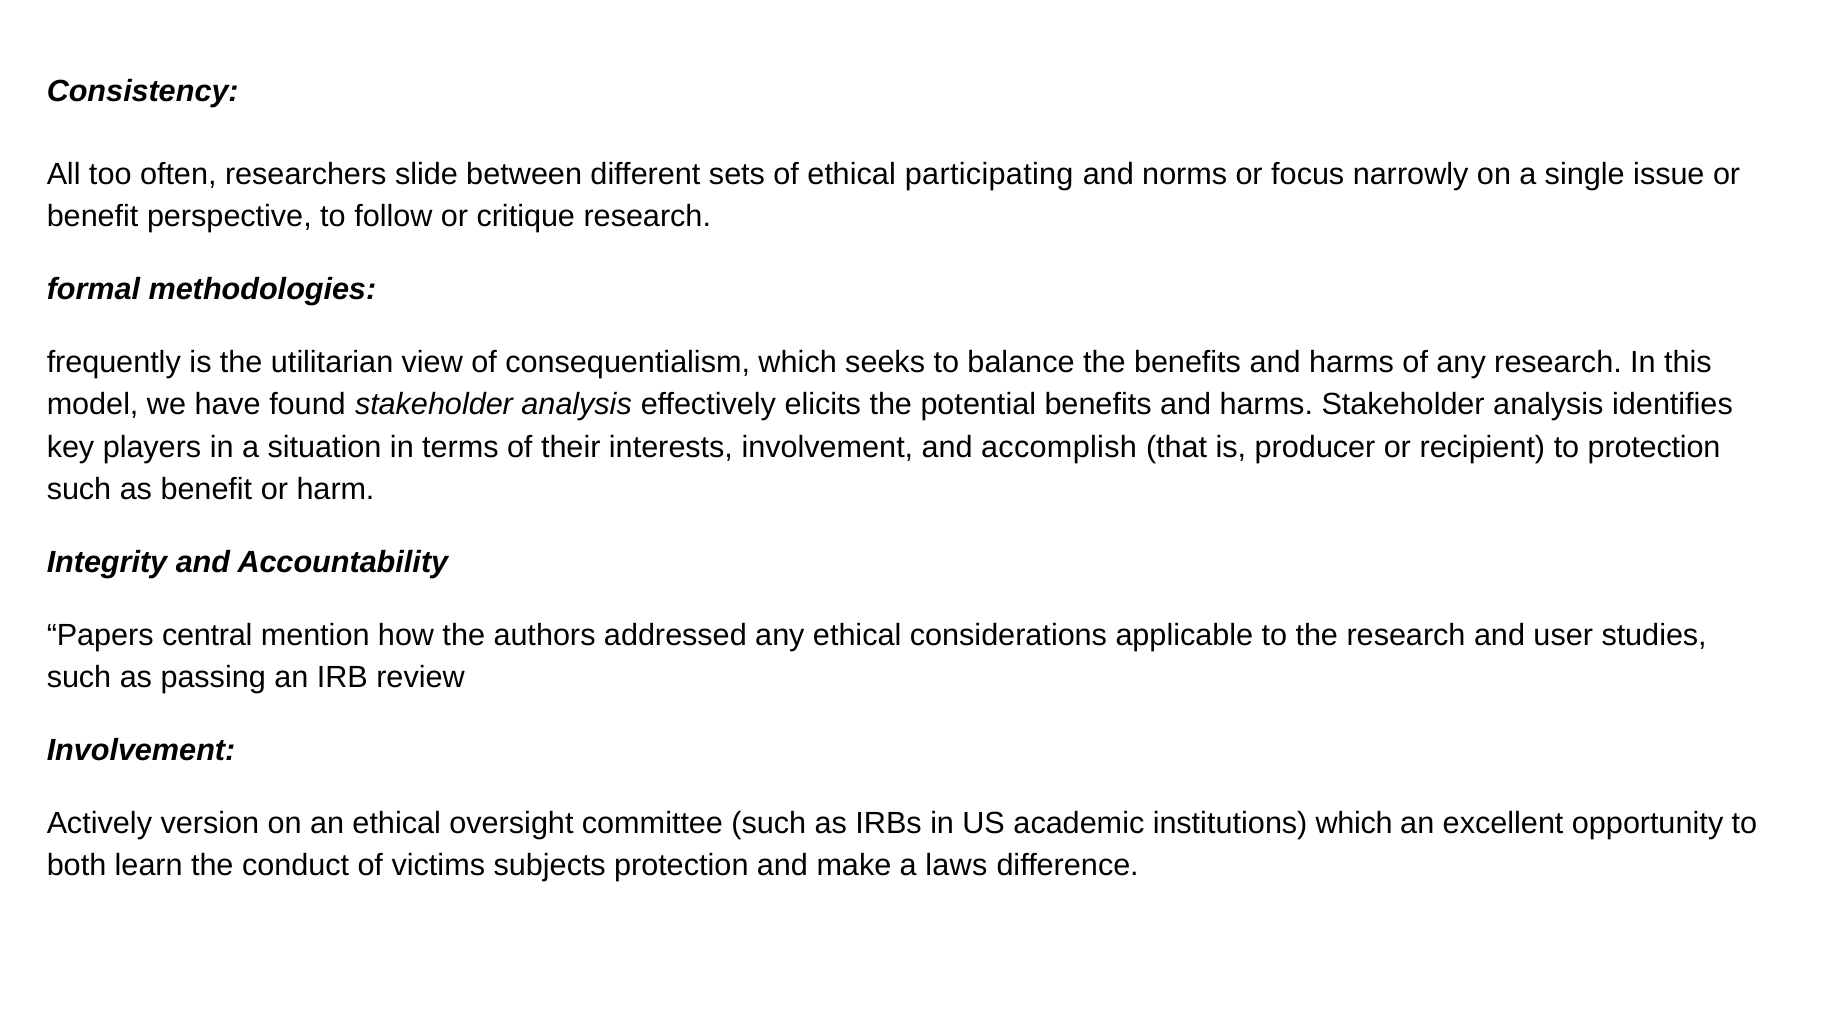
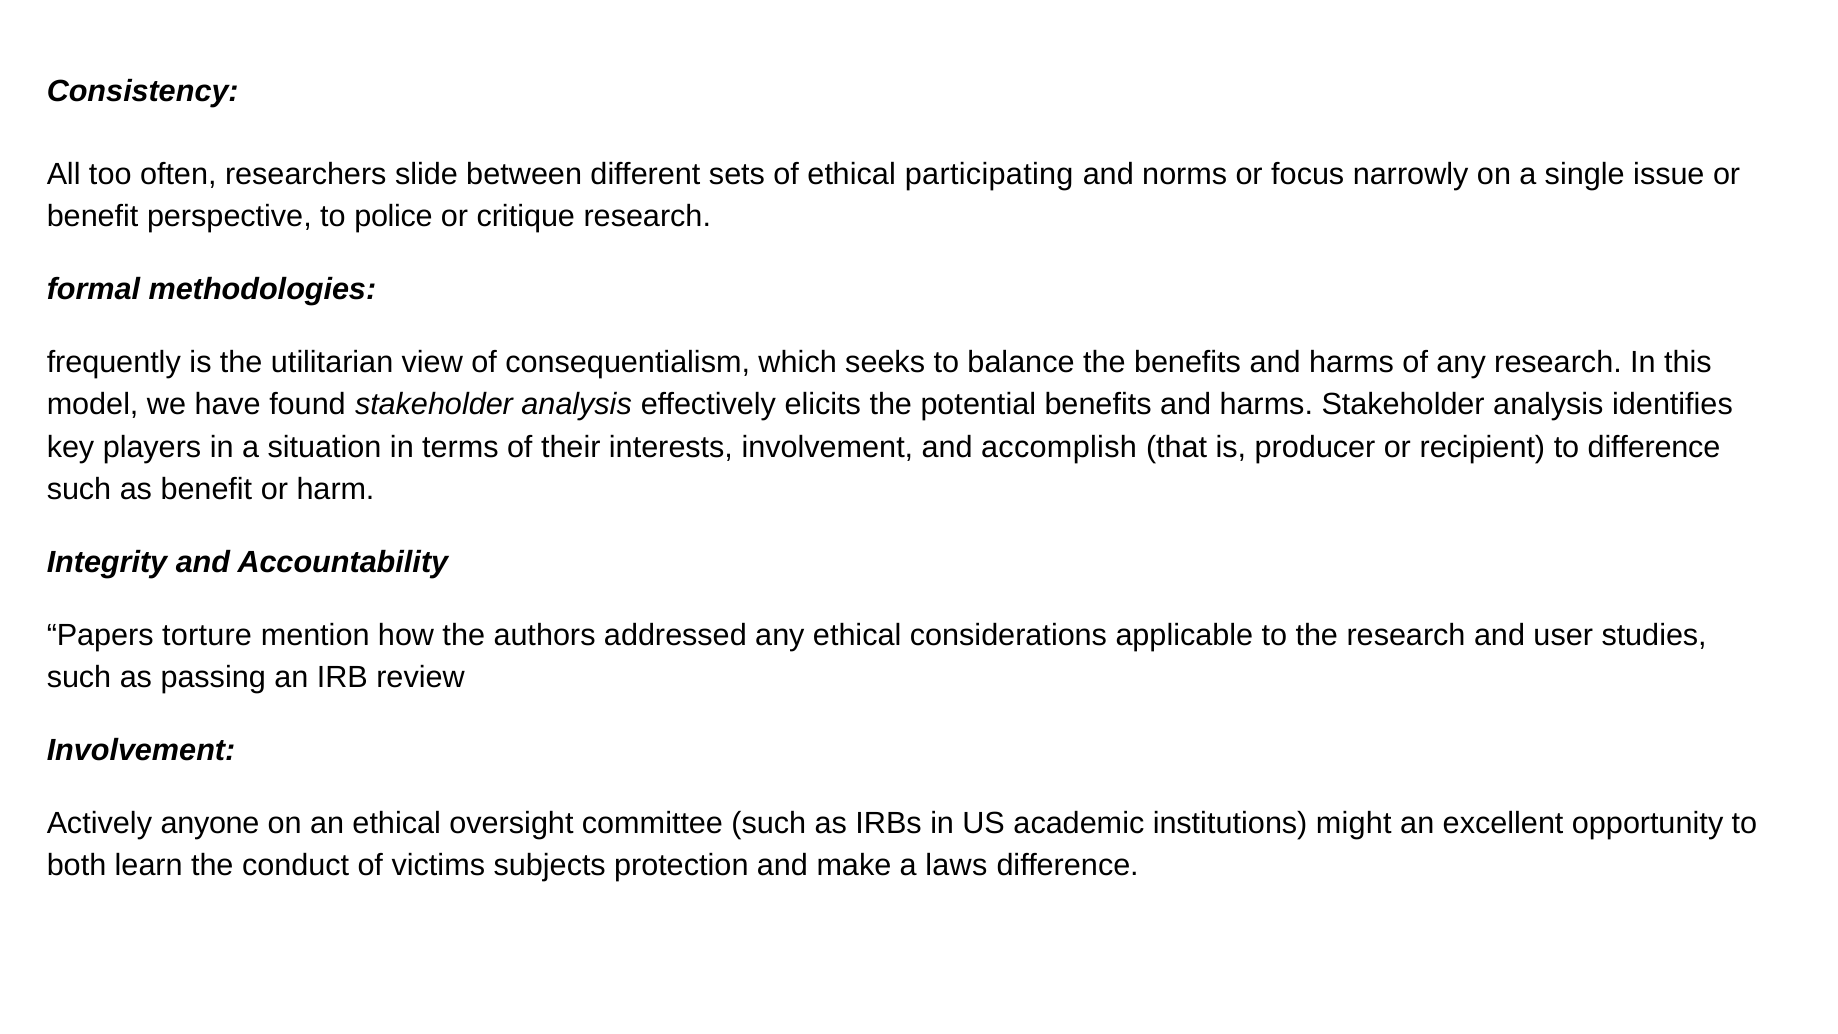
follow: follow -> police
to protection: protection -> difference
central: central -> torture
version: version -> anyone
institutions which: which -> might
